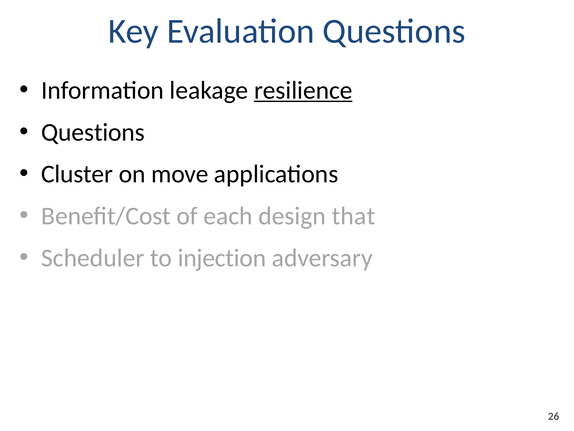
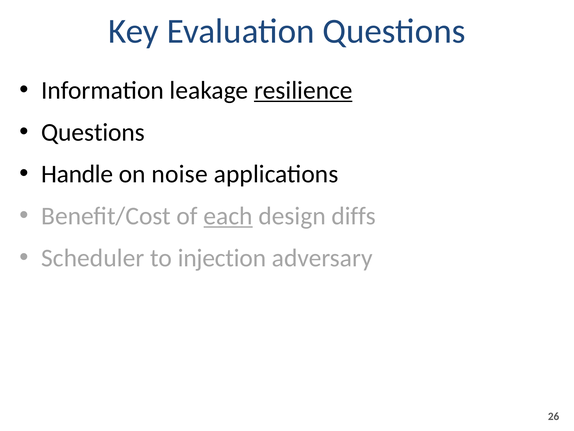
Cluster: Cluster -> Handle
move: move -> noise
each underline: none -> present
that: that -> diffs
